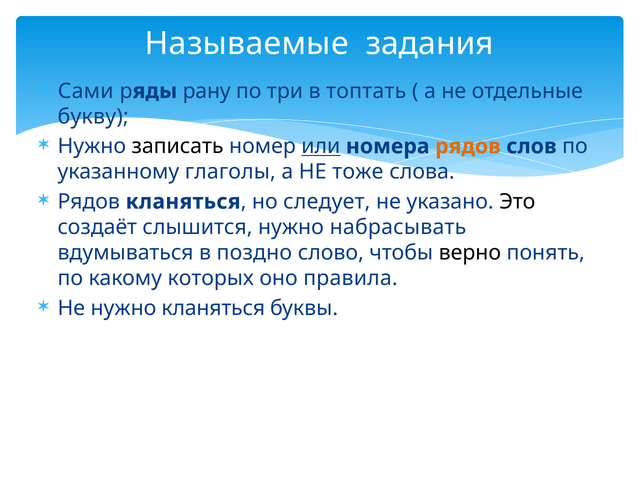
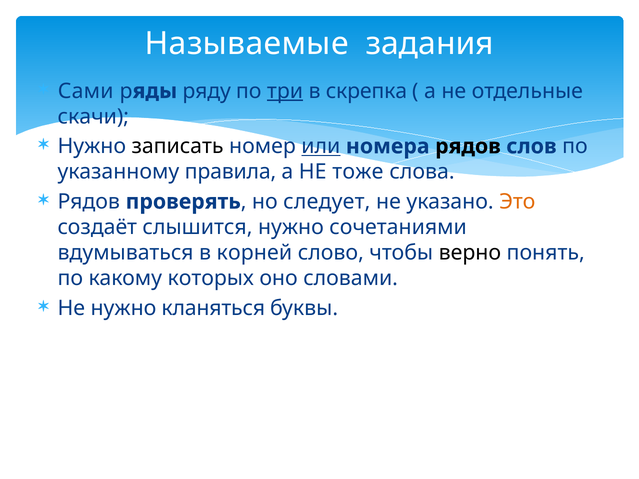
рану: рану -> ряду
три underline: none -> present
топтать: топтать -> скрепка
букву: букву -> скачи
рядов at (468, 146) colour: orange -> black
глаголы: глаголы -> правила
Рядов кланяться: кланяться -> проверять
Это colour: black -> orange
набрасывать: набрасывать -> сочетаниями
поздно: поздно -> корней
правила: правила -> словами
